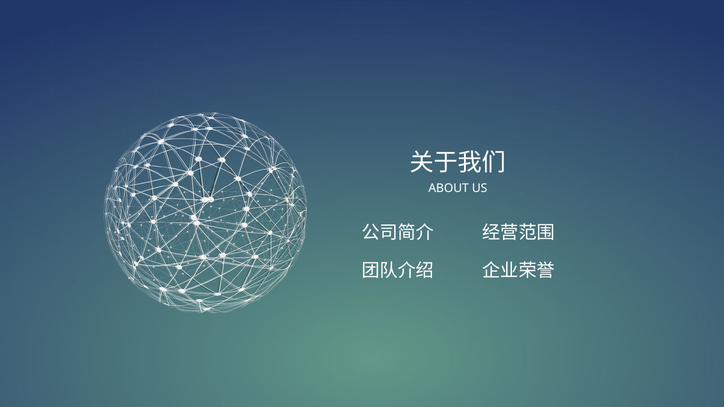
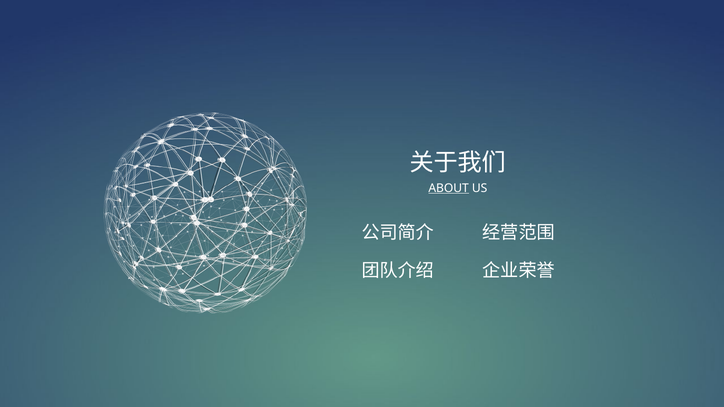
ABOUT underline: none -> present
